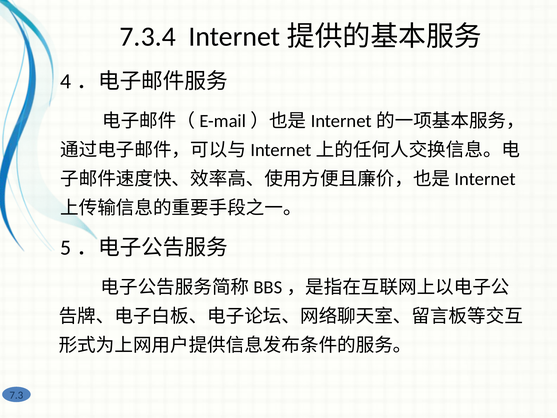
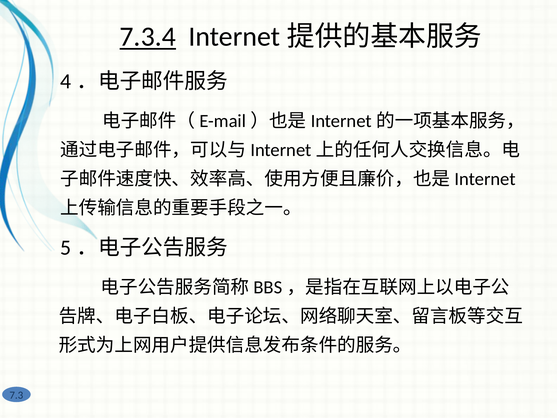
7.3.4 underline: none -> present
